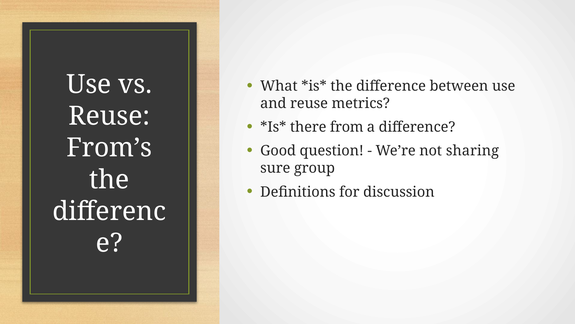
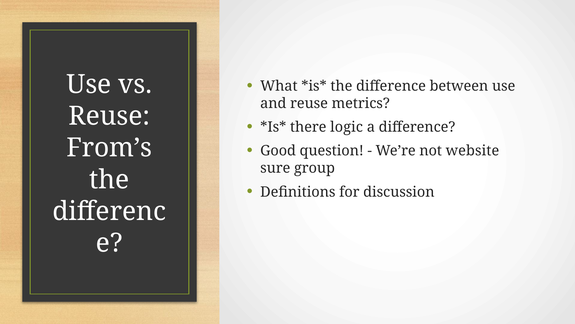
from: from -> logic
sharing: sharing -> website
